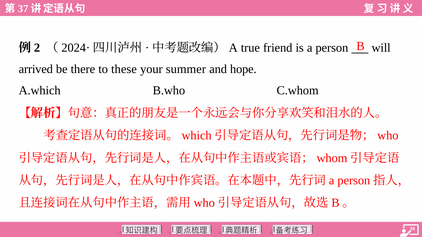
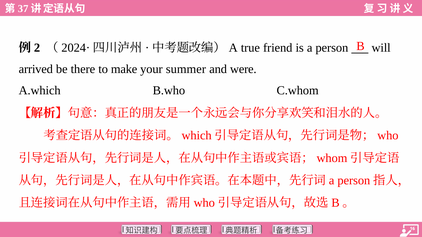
these: these -> make
hope: hope -> were
